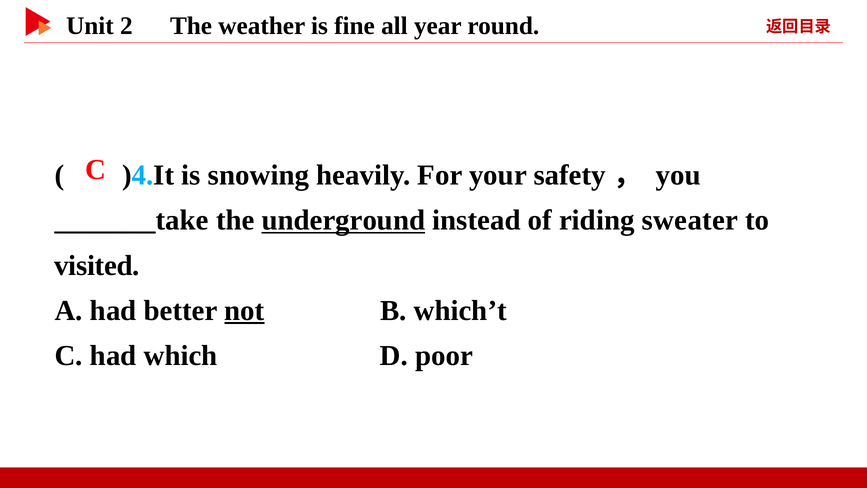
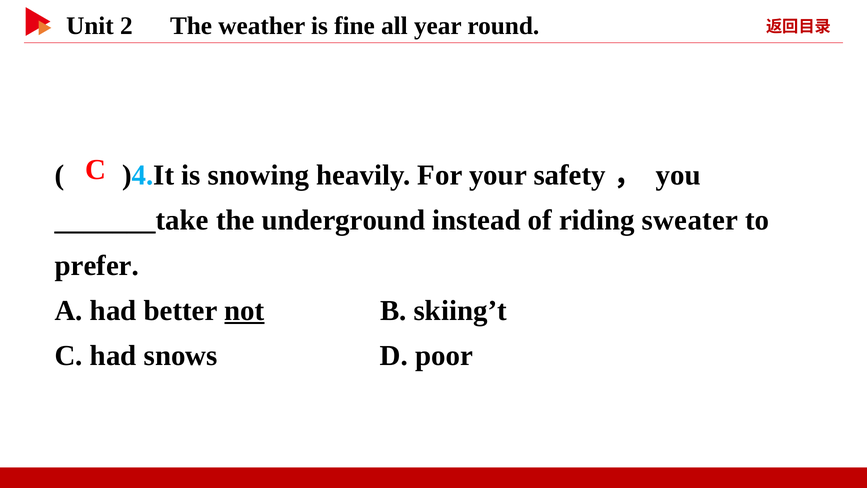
underground underline: present -> none
visited: visited -> prefer
which’t: which’t -> skiing’t
which: which -> snows
